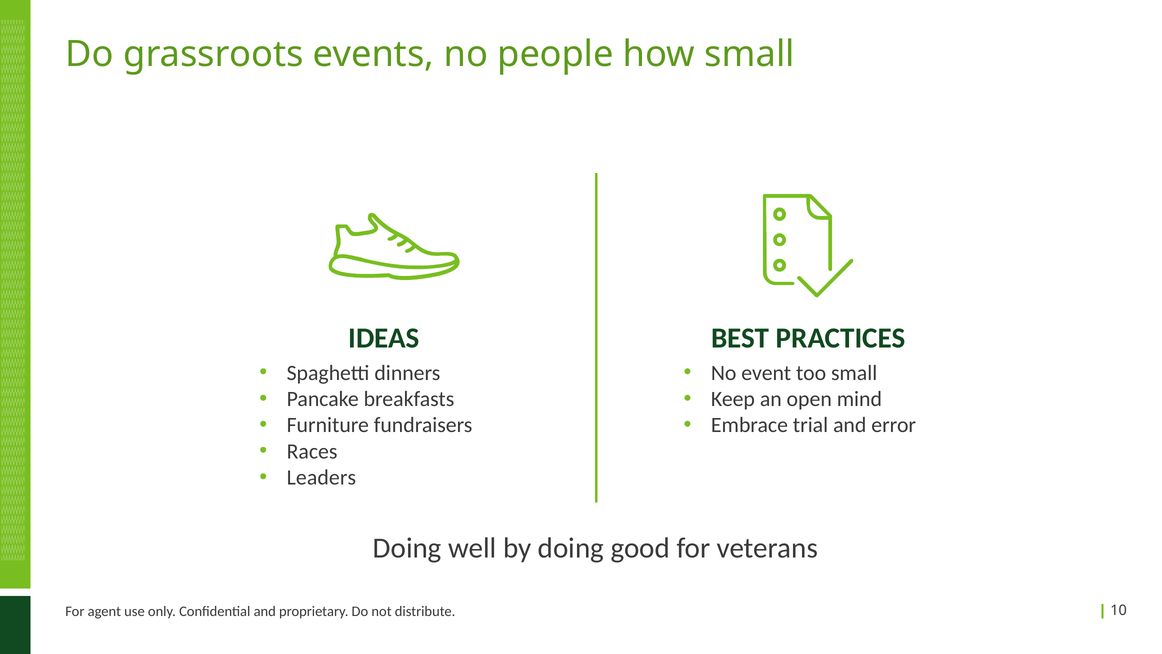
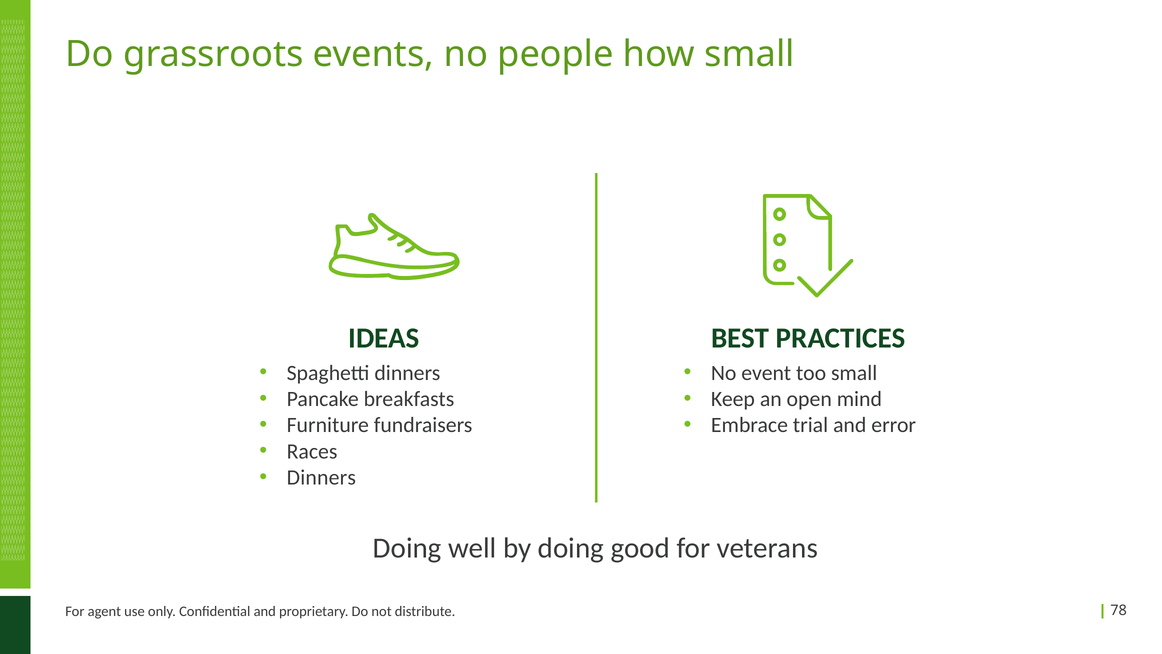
Leaders at (321, 477): Leaders -> Dinners
10: 10 -> 78
